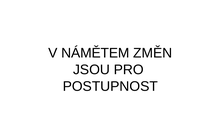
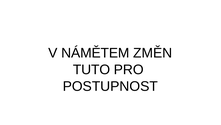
JSOU: JSOU -> TUTO
